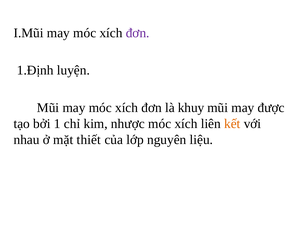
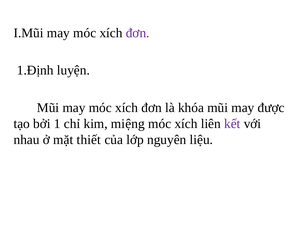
khuy: khuy -> khóa
nhược: nhược -> miệng
kết colour: orange -> purple
